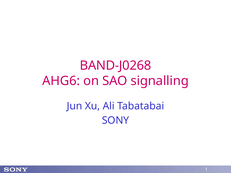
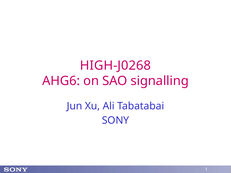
BAND-J0268: BAND-J0268 -> HIGH-J0268
